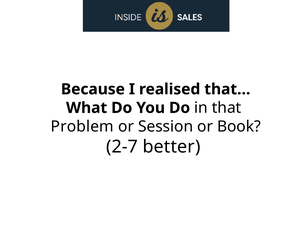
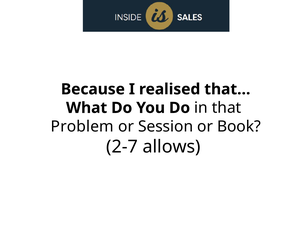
better: better -> allows
